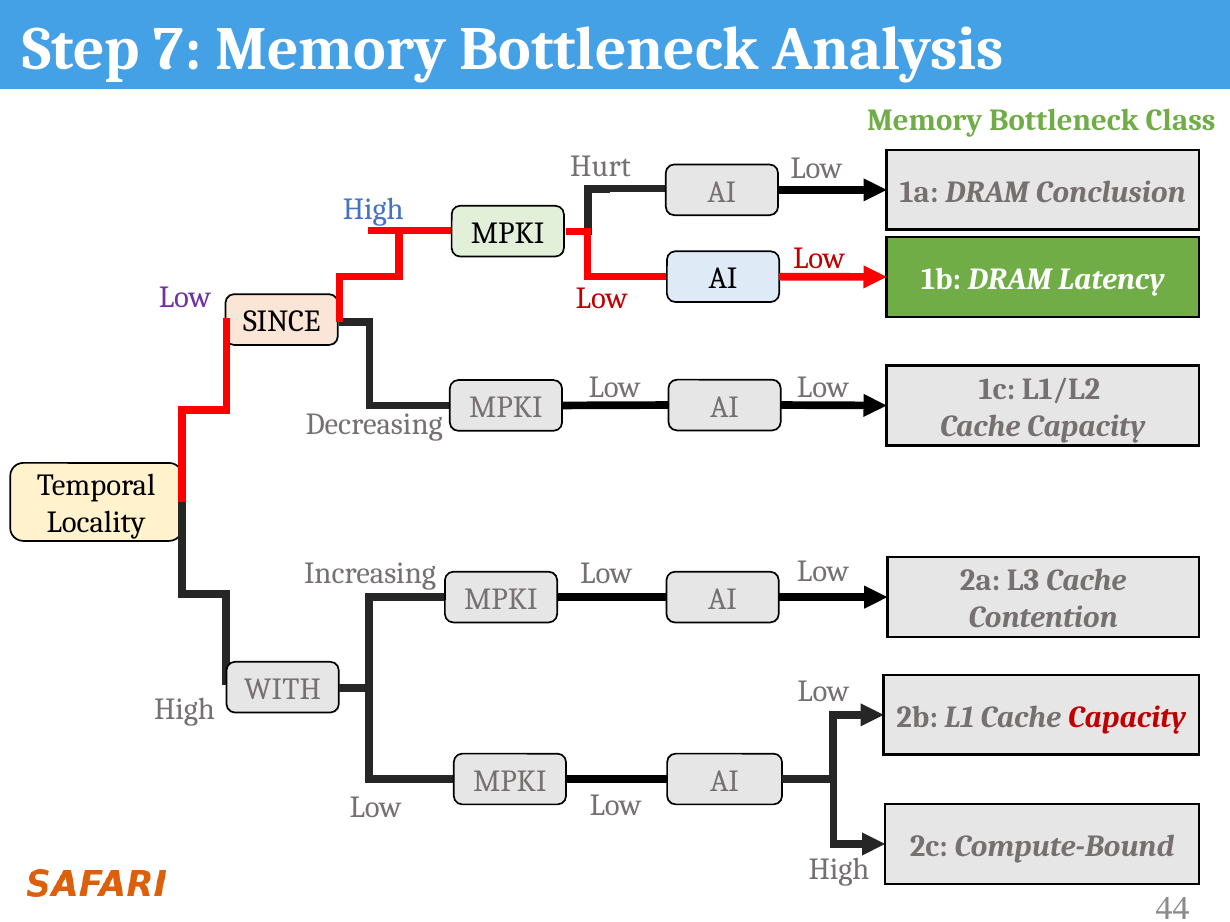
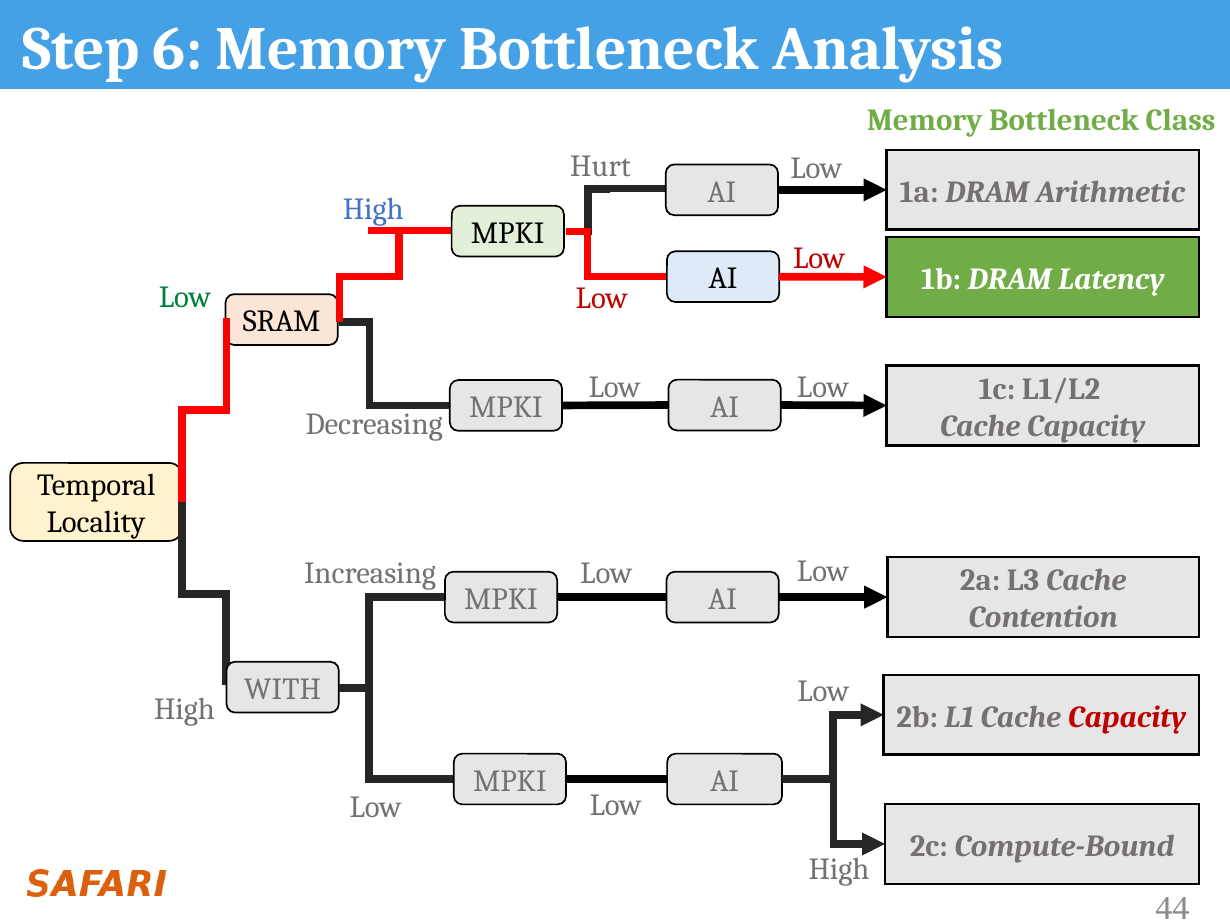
7: 7 -> 6
Conclusion: Conclusion -> Arithmetic
Low at (185, 298) colour: purple -> green
SINCE: SINCE -> SRAM
